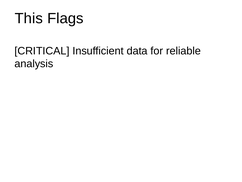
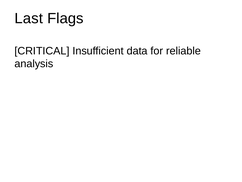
This: This -> Last
